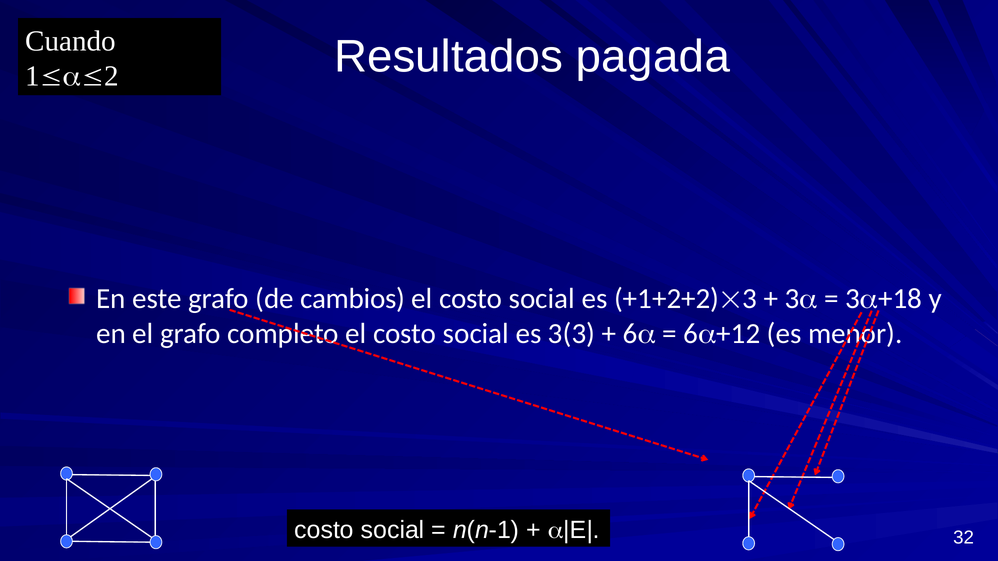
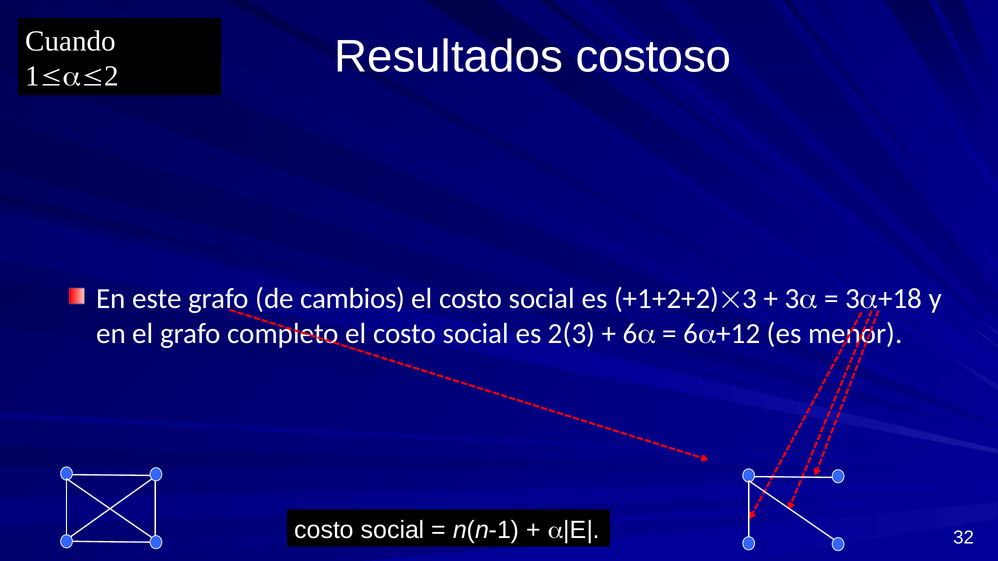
pagada: pagada -> costoso
3(3: 3(3 -> 2(3
